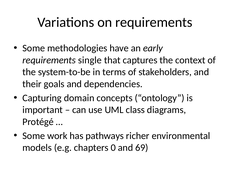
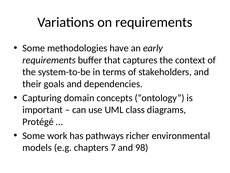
single: single -> buffer
0: 0 -> 7
69: 69 -> 98
